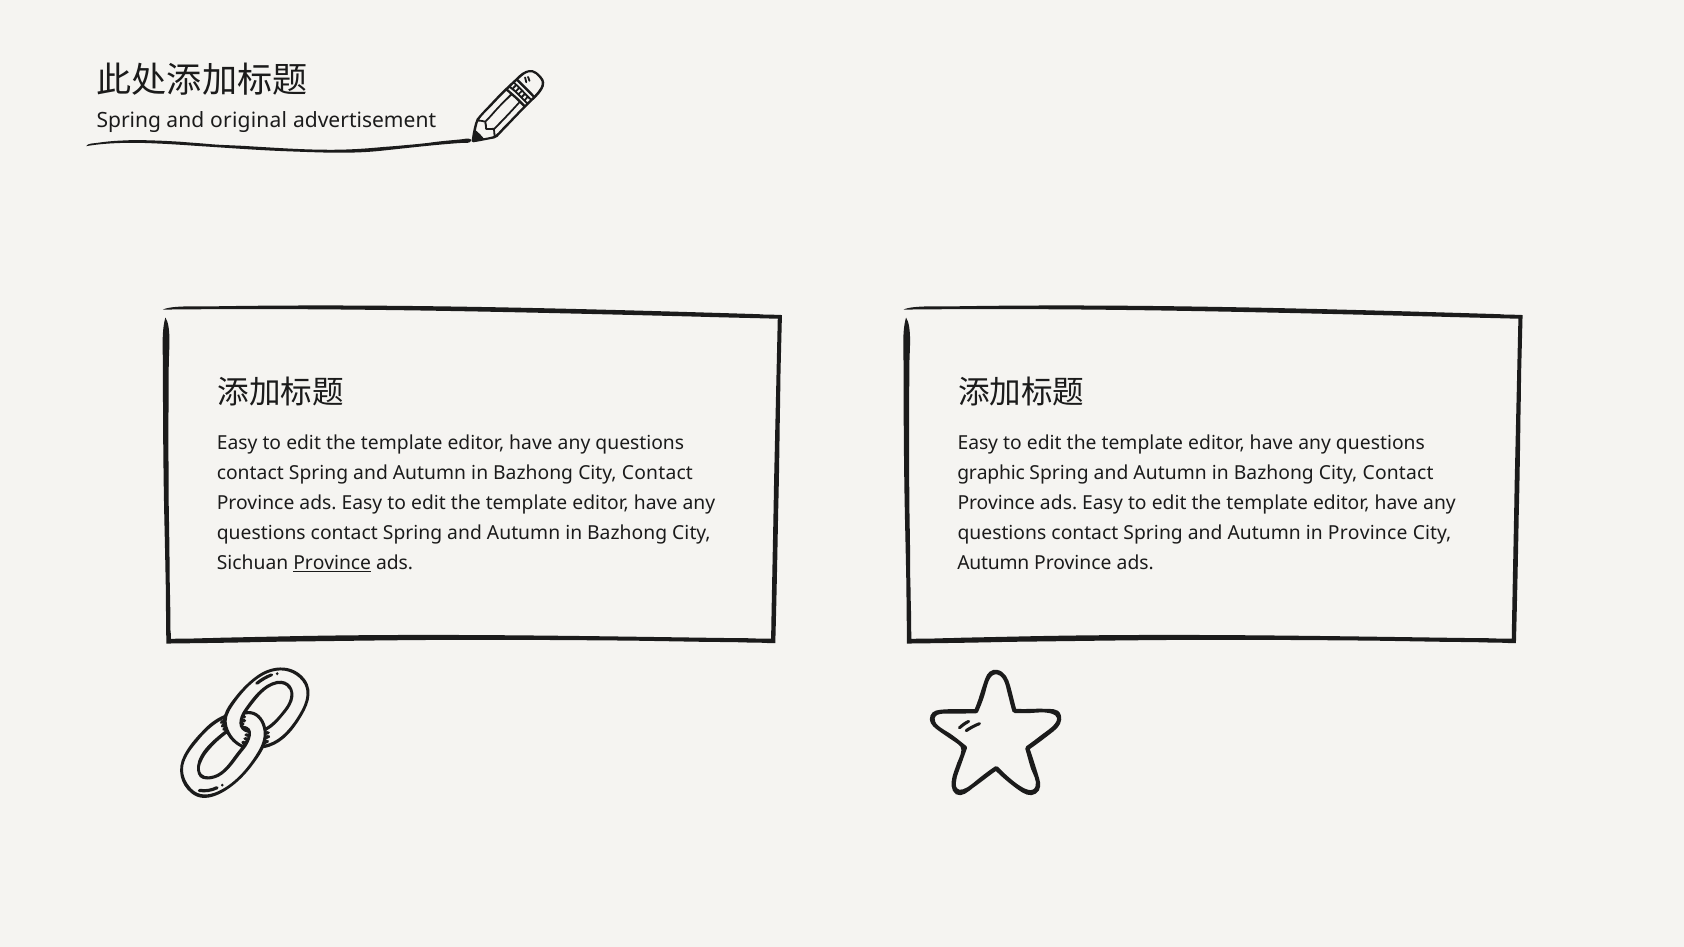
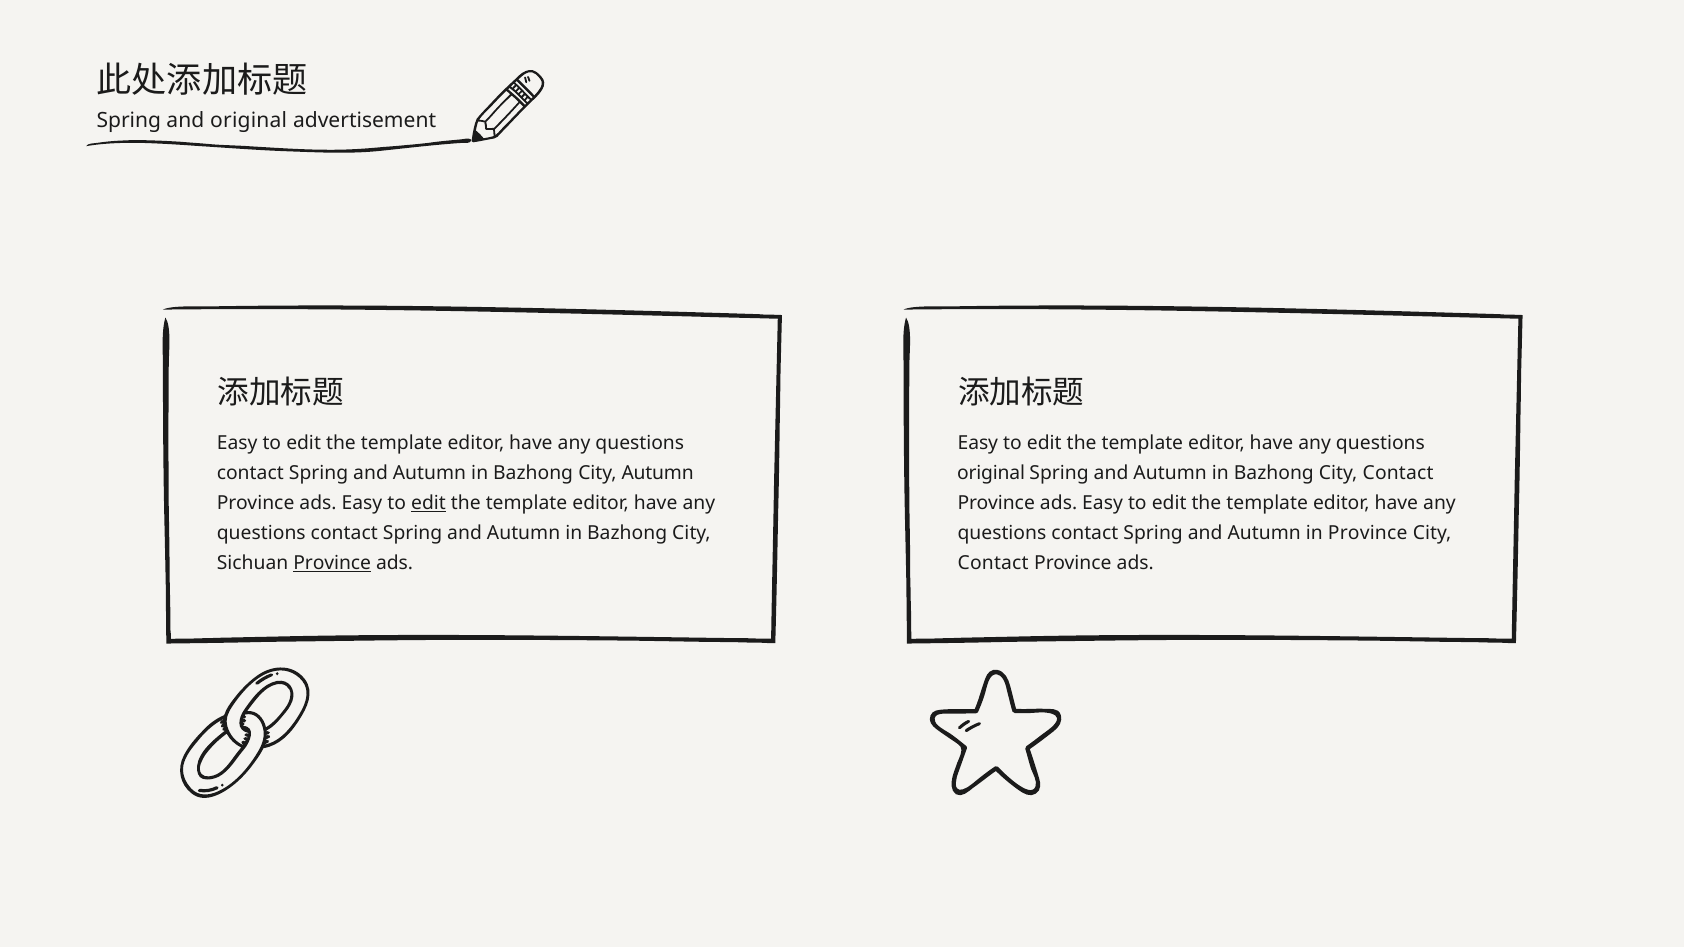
Contact at (657, 473): Contact -> Autumn
graphic at (991, 473): graphic -> original
edit at (429, 503) underline: none -> present
Autumn at (993, 563): Autumn -> Contact
